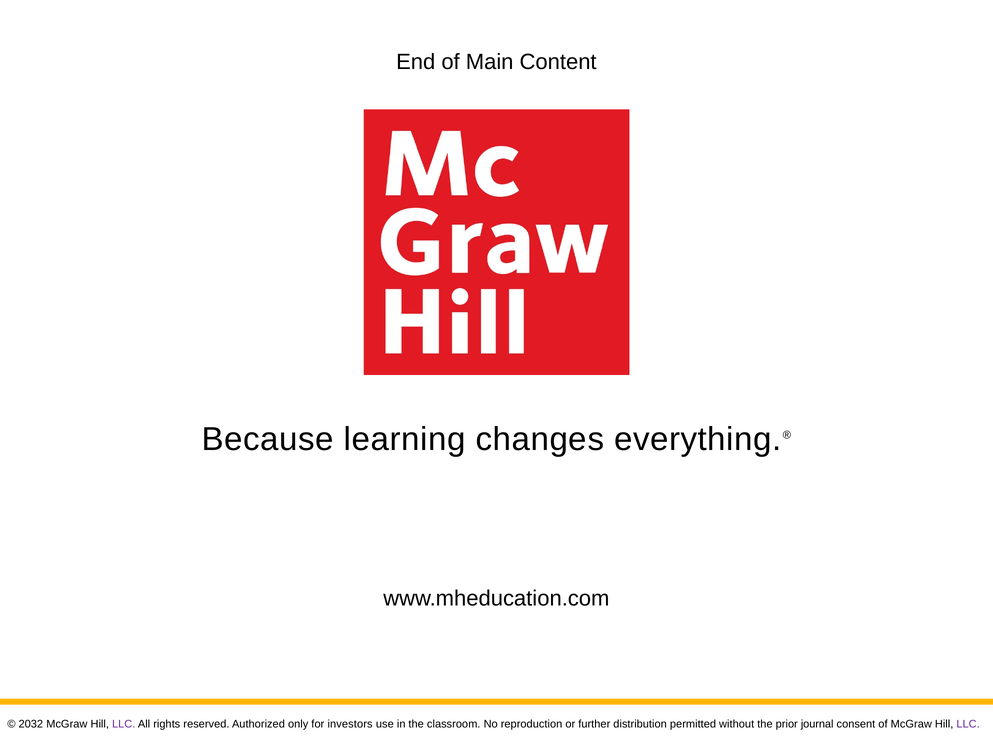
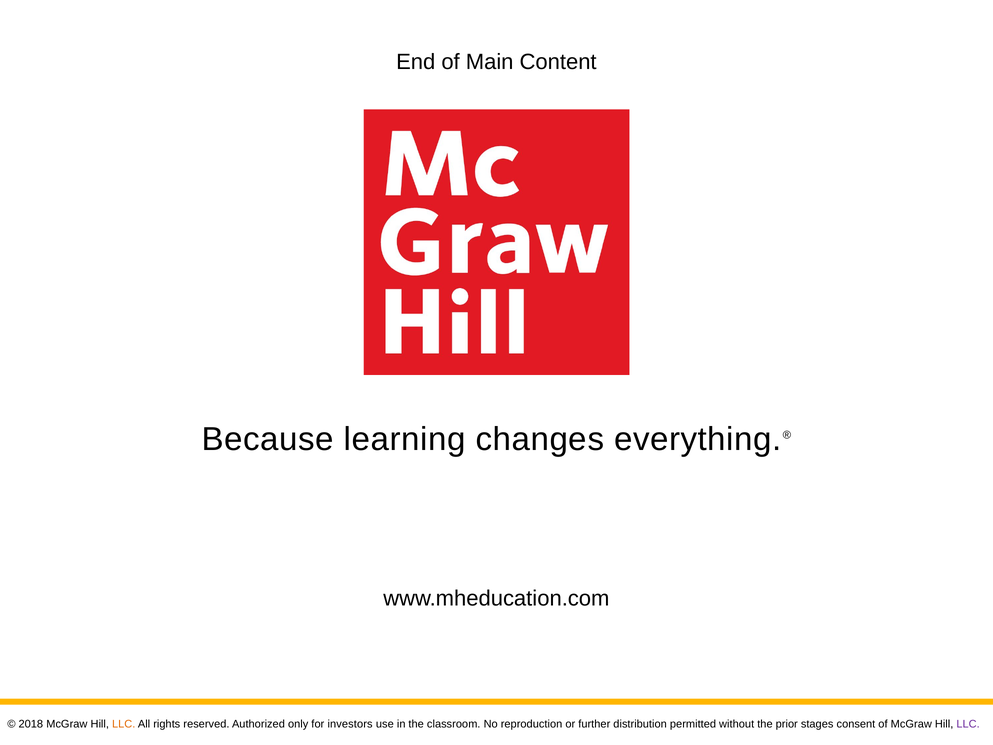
2032: 2032 -> 2018
LLC at (124, 724) colour: purple -> orange
journal: journal -> stages
